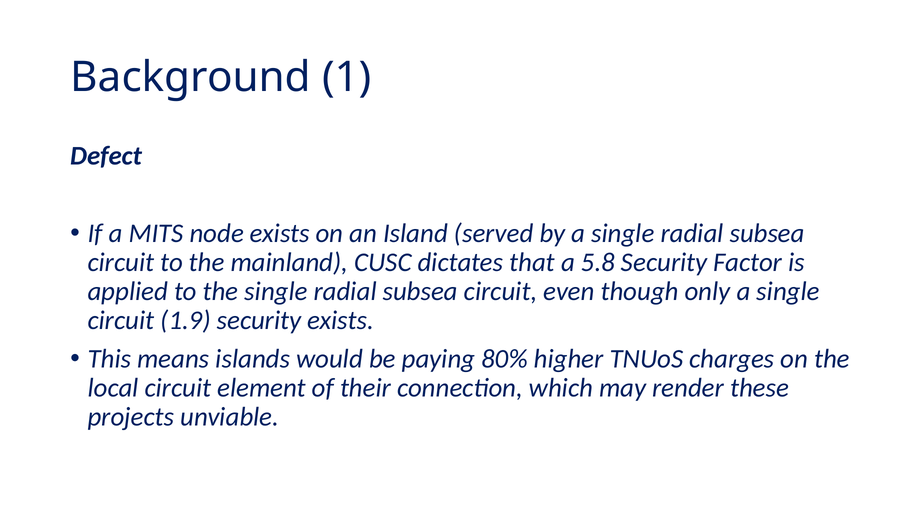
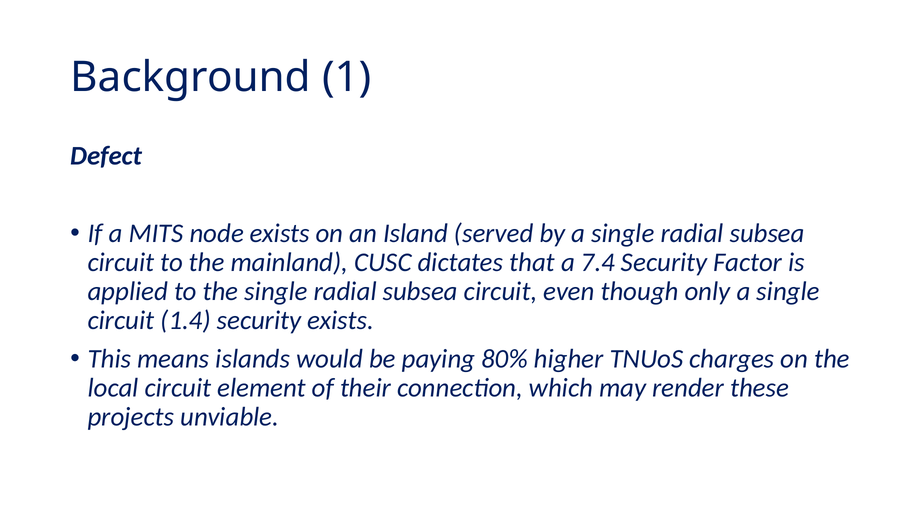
5.8: 5.8 -> 7.4
1.9: 1.9 -> 1.4
